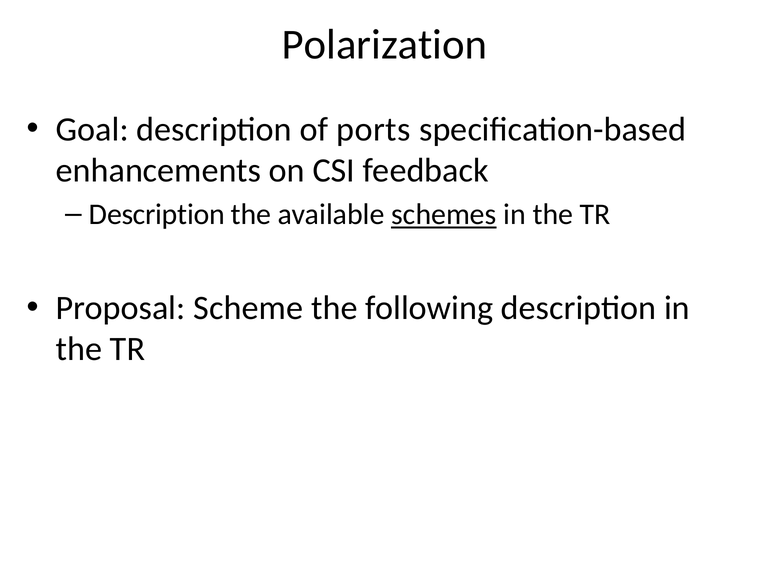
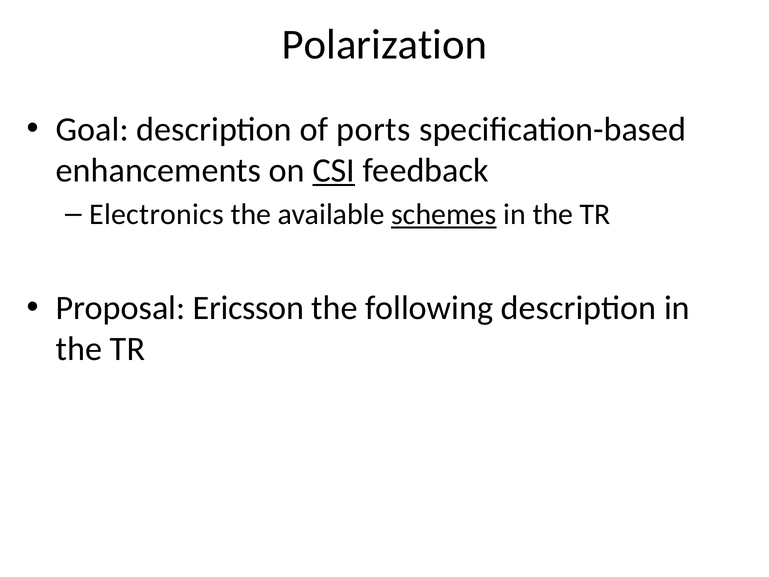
CSI underline: none -> present
Description at (157, 214): Description -> Electronics
Scheme: Scheme -> Ericsson
